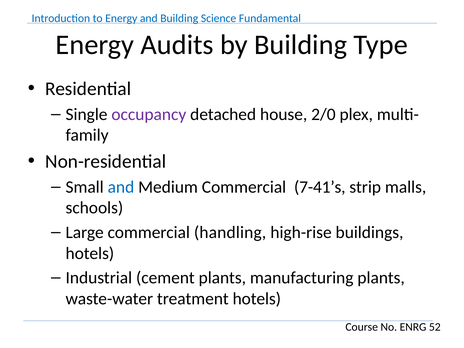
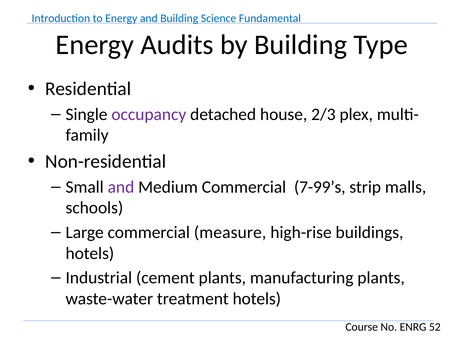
2/0: 2/0 -> 2/3
and at (121, 187) colour: blue -> purple
7-41’s: 7-41’s -> 7-99’s
handling: handling -> measure
